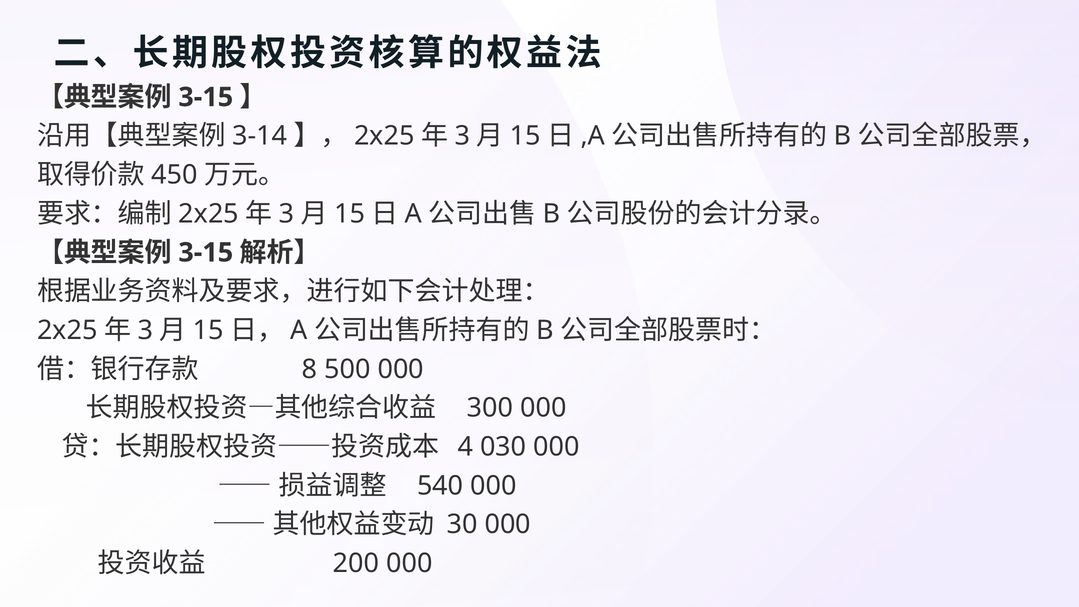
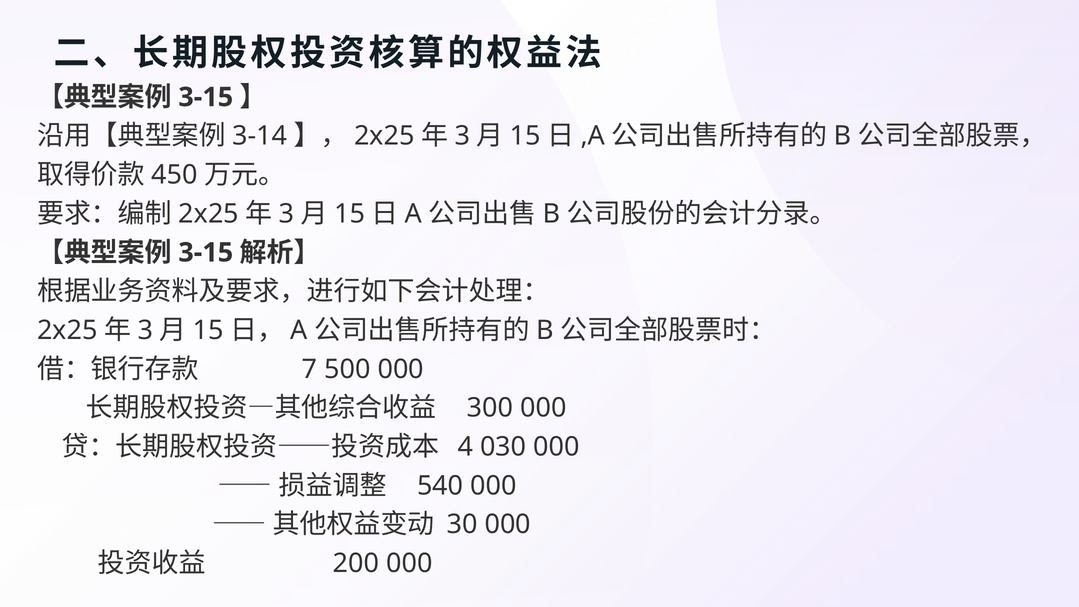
8: 8 -> 7
